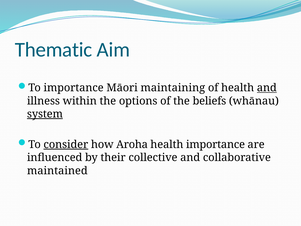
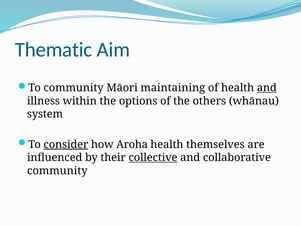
To importance: importance -> community
beliefs: beliefs -> others
system underline: present -> none
health importance: importance -> themselves
collective underline: none -> present
maintained at (57, 170): maintained -> community
